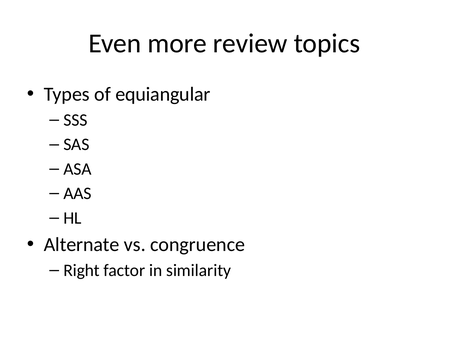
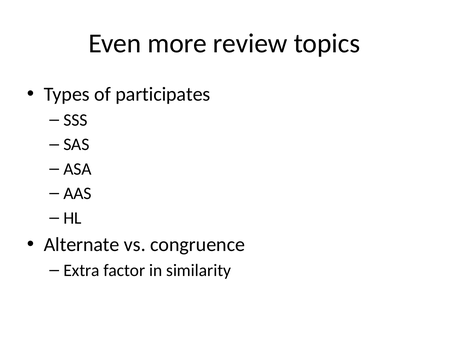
equiangular: equiangular -> participates
Right: Right -> Extra
